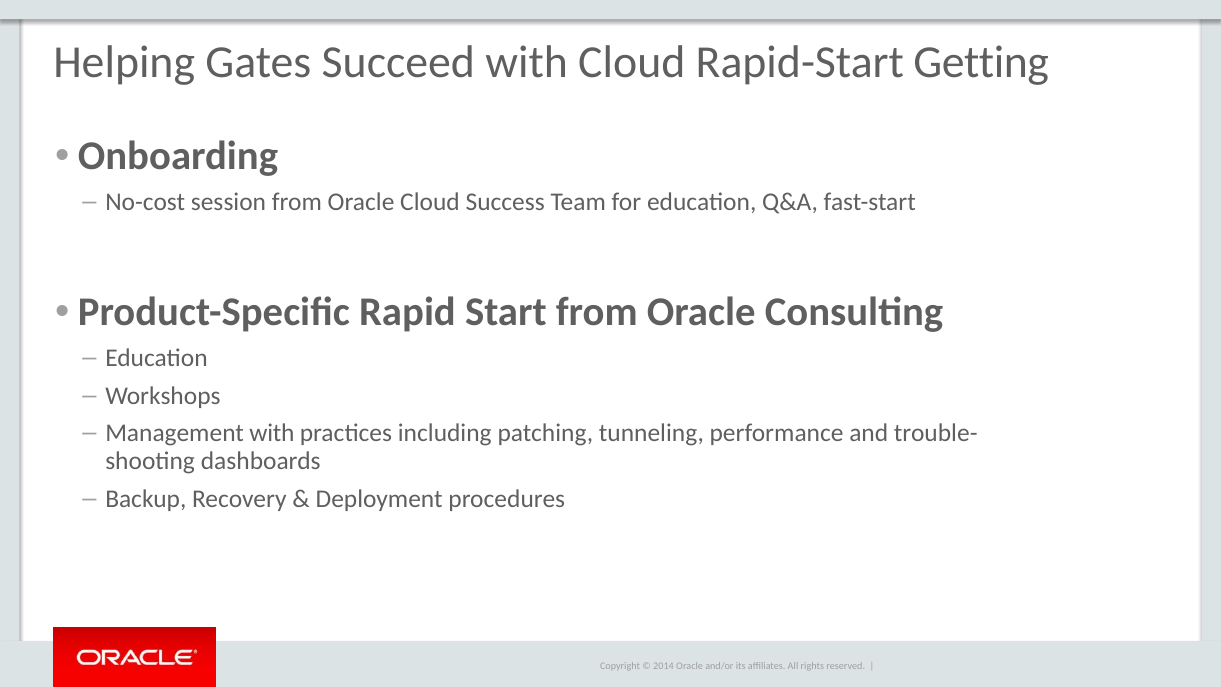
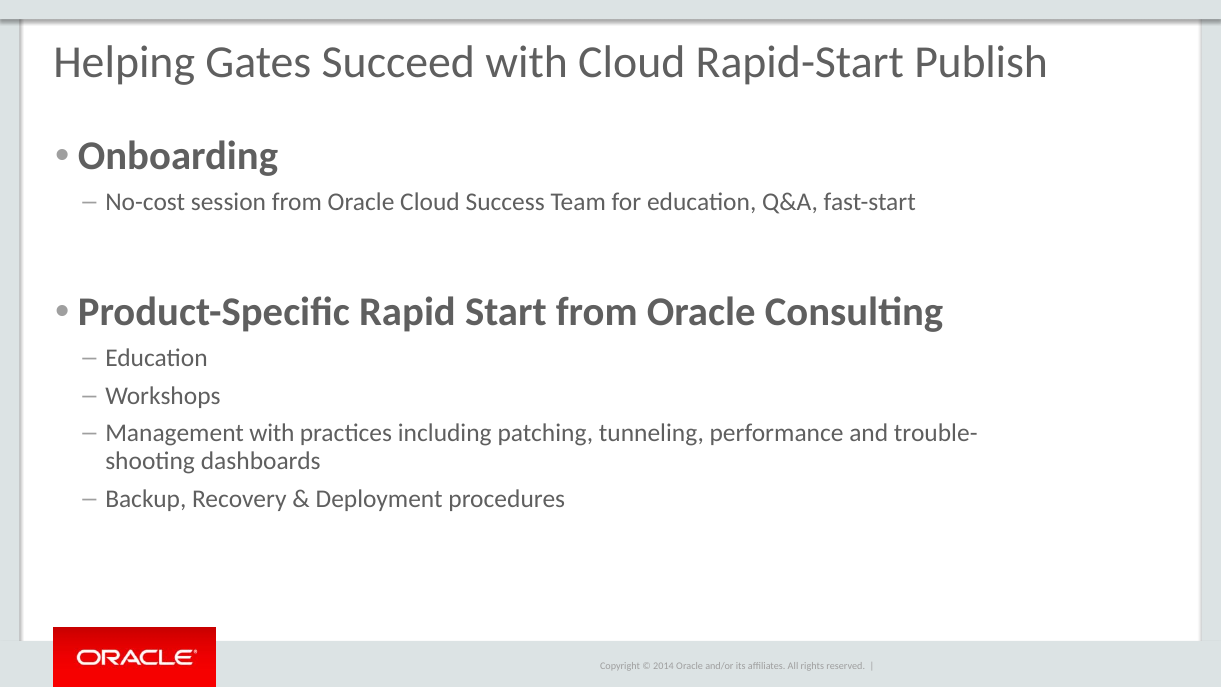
Getting: Getting -> Publish
